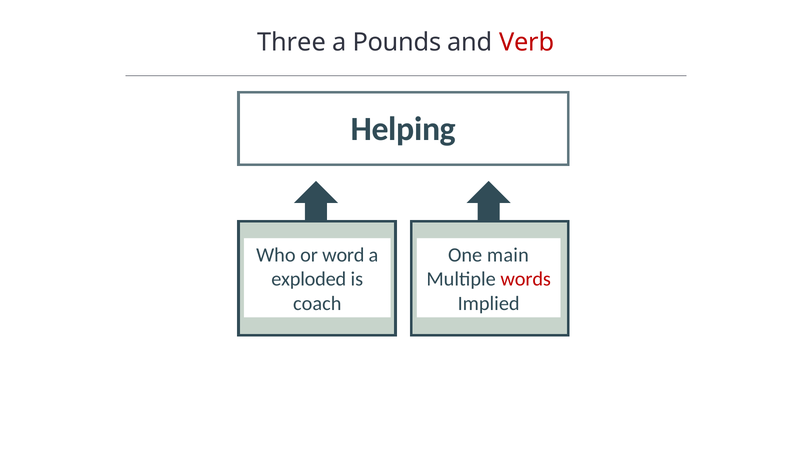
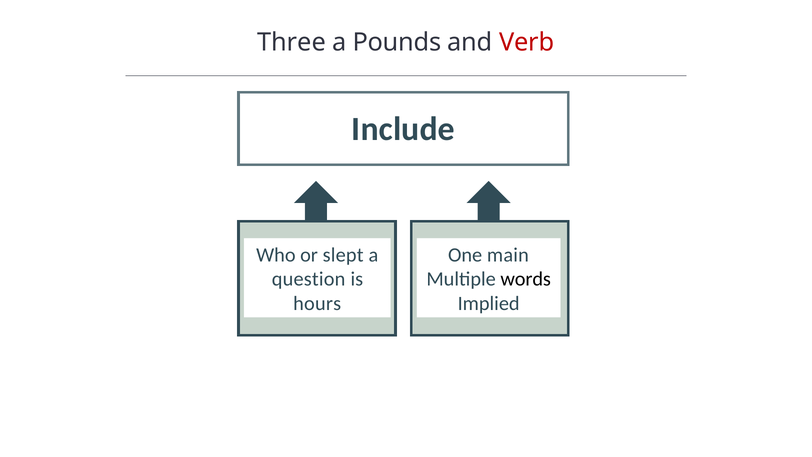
Helping: Helping -> Include
word: word -> slept
exploded: exploded -> question
words colour: red -> black
coach: coach -> hours
